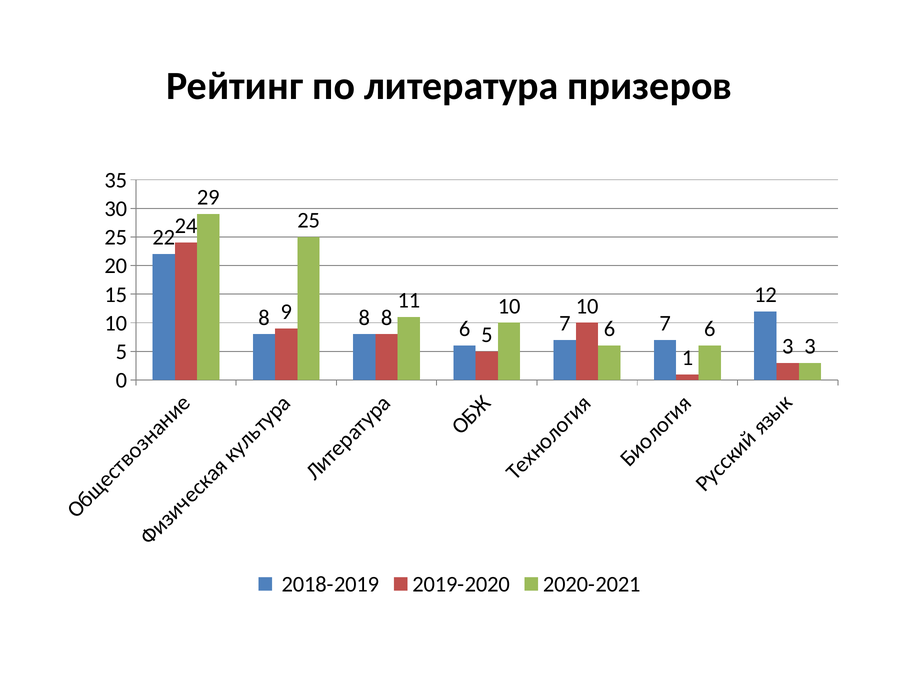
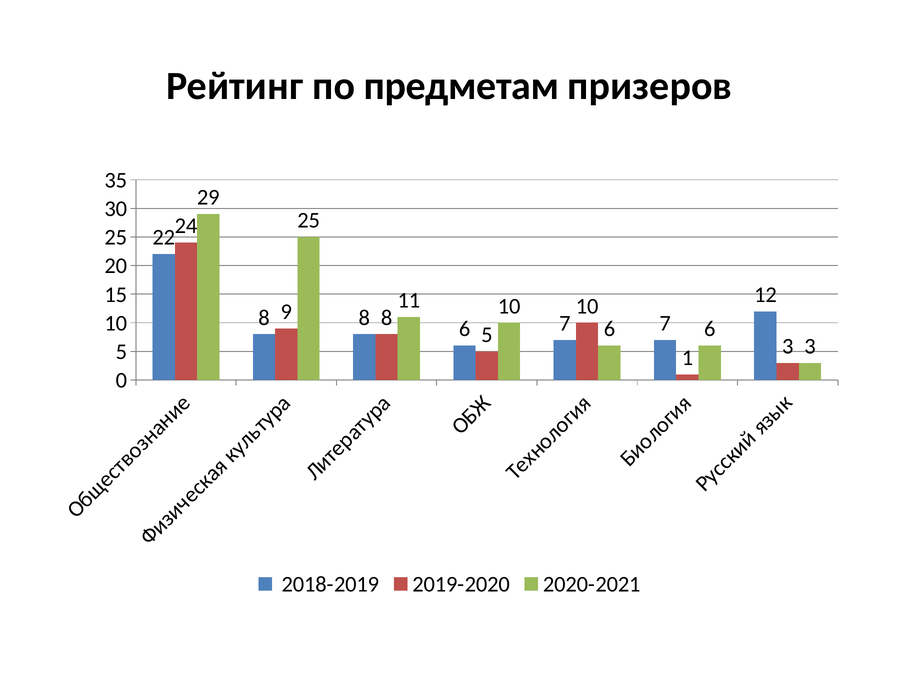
литература: литература -> предметам
